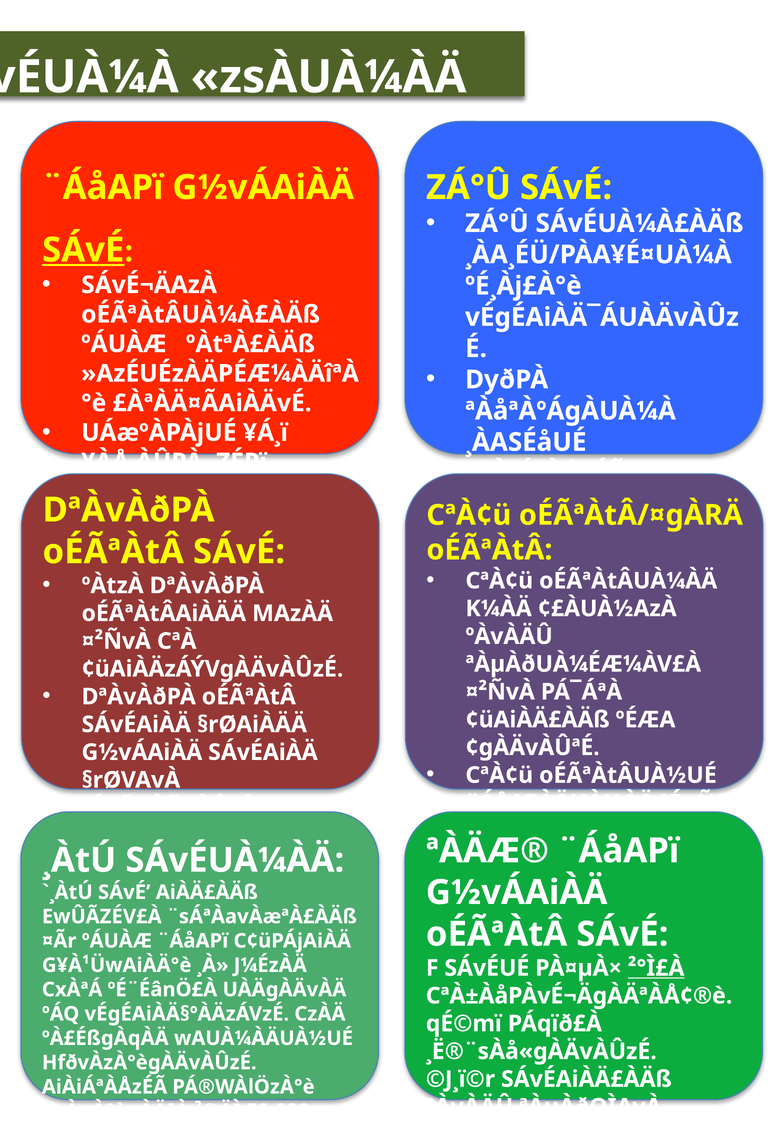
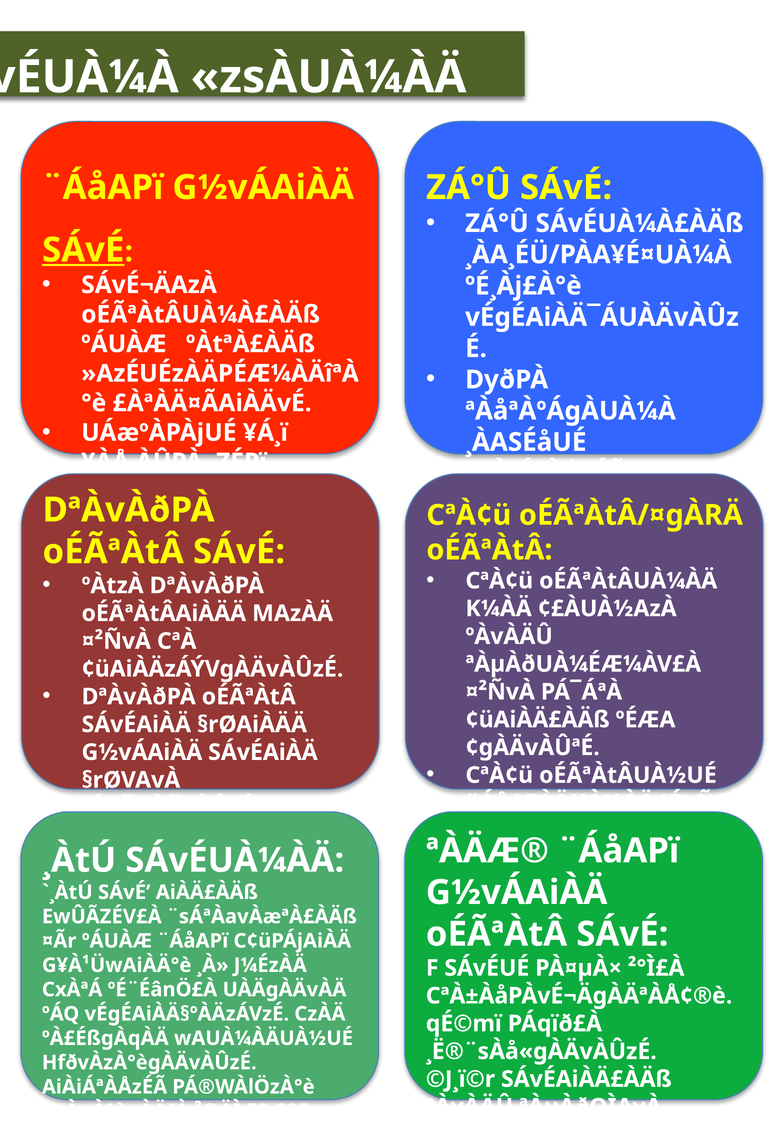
²°Ì£À underline: present -> none
